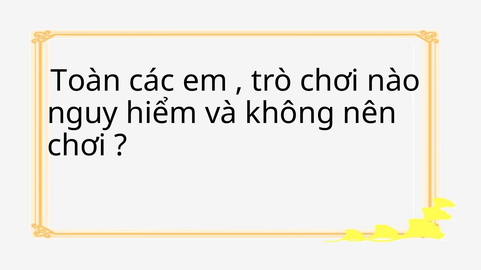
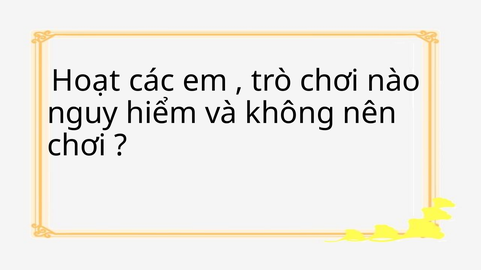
Toàn: Toàn -> Hoạt
